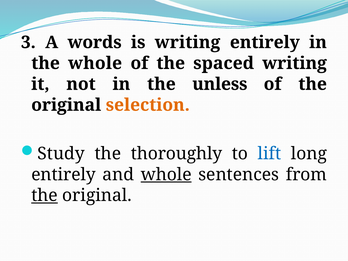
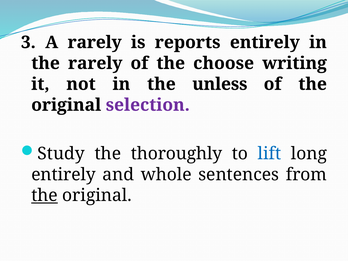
A words: words -> rarely
is writing: writing -> reports
the whole: whole -> rarely
spaced: spaced -> choose
selection colour: orange -> purple
whole at (166, 175) underline: present -> none
